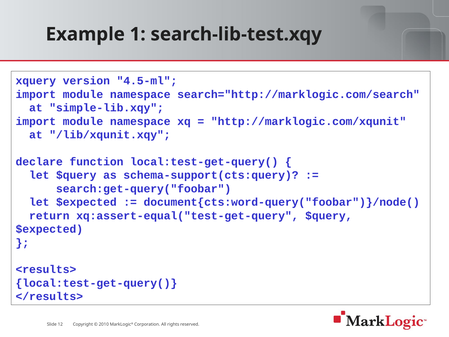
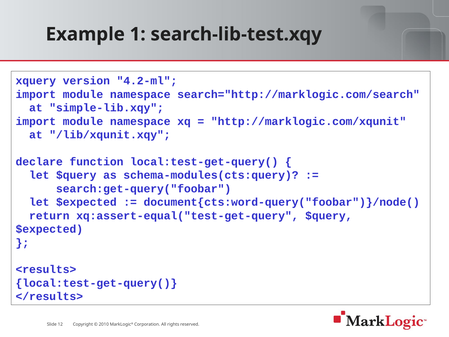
4.5-ml: 4.5-ml -> 4.2-ml
schema-support(cts:query: schema-support(cts:query -> schema-modules(cts:query
